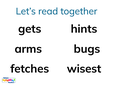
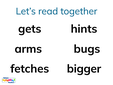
wisest: wisest -> bigger
